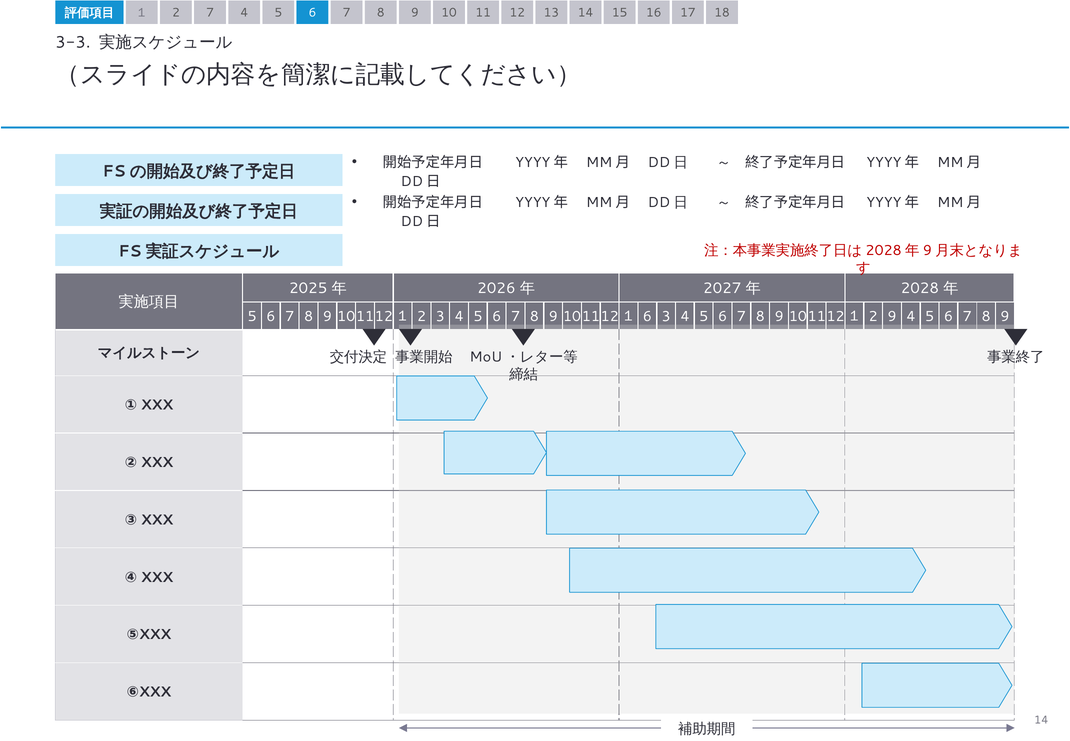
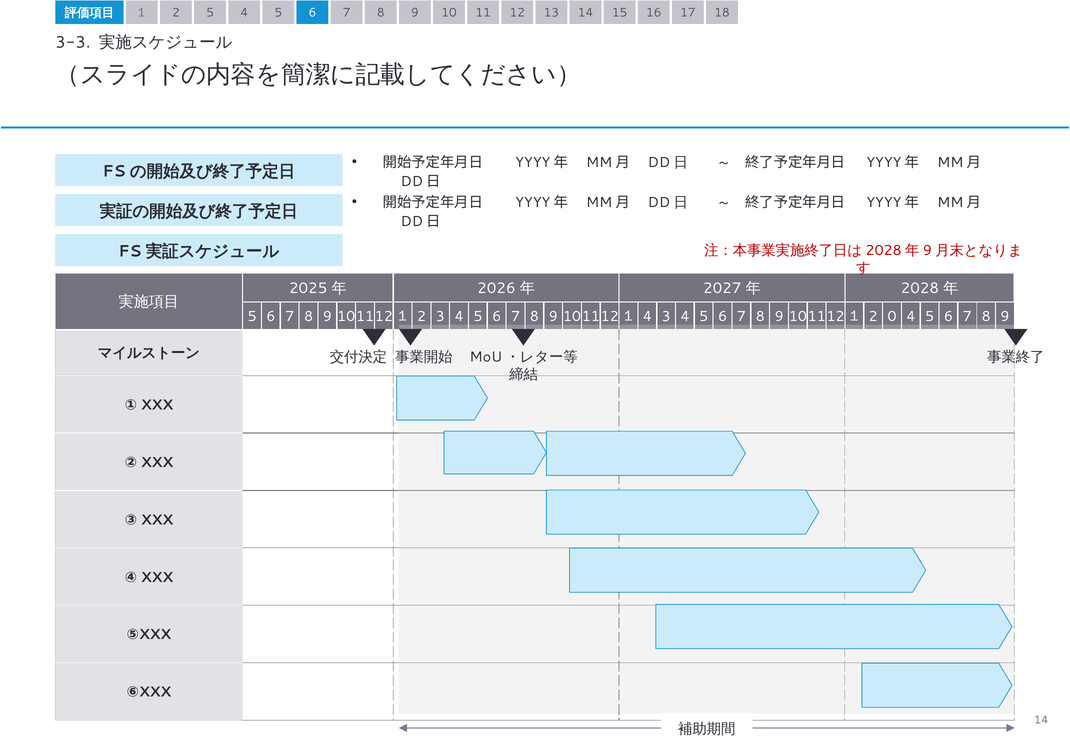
2 7: 7 -> 5
6 at (647, 317): 6 -> 4
2 9: 9 -> 0
